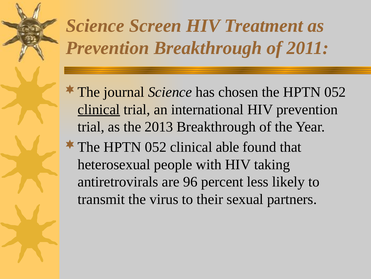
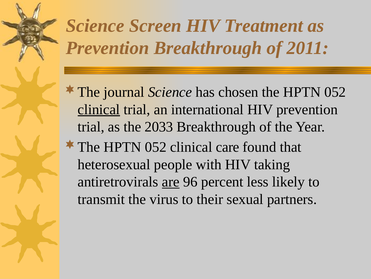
2013: 2013 -> 2033
able: able -> care
are underline: none -> present
